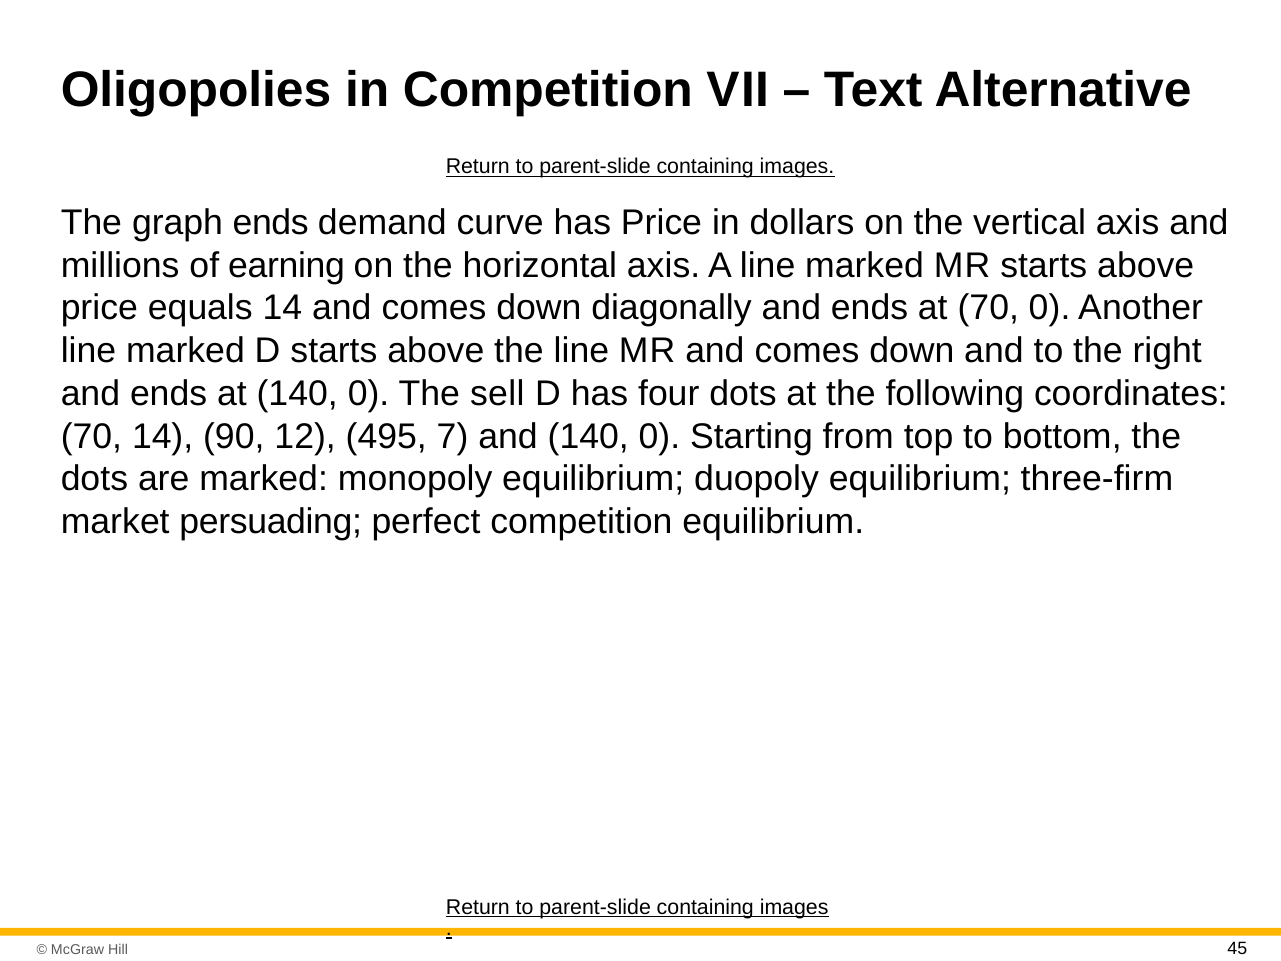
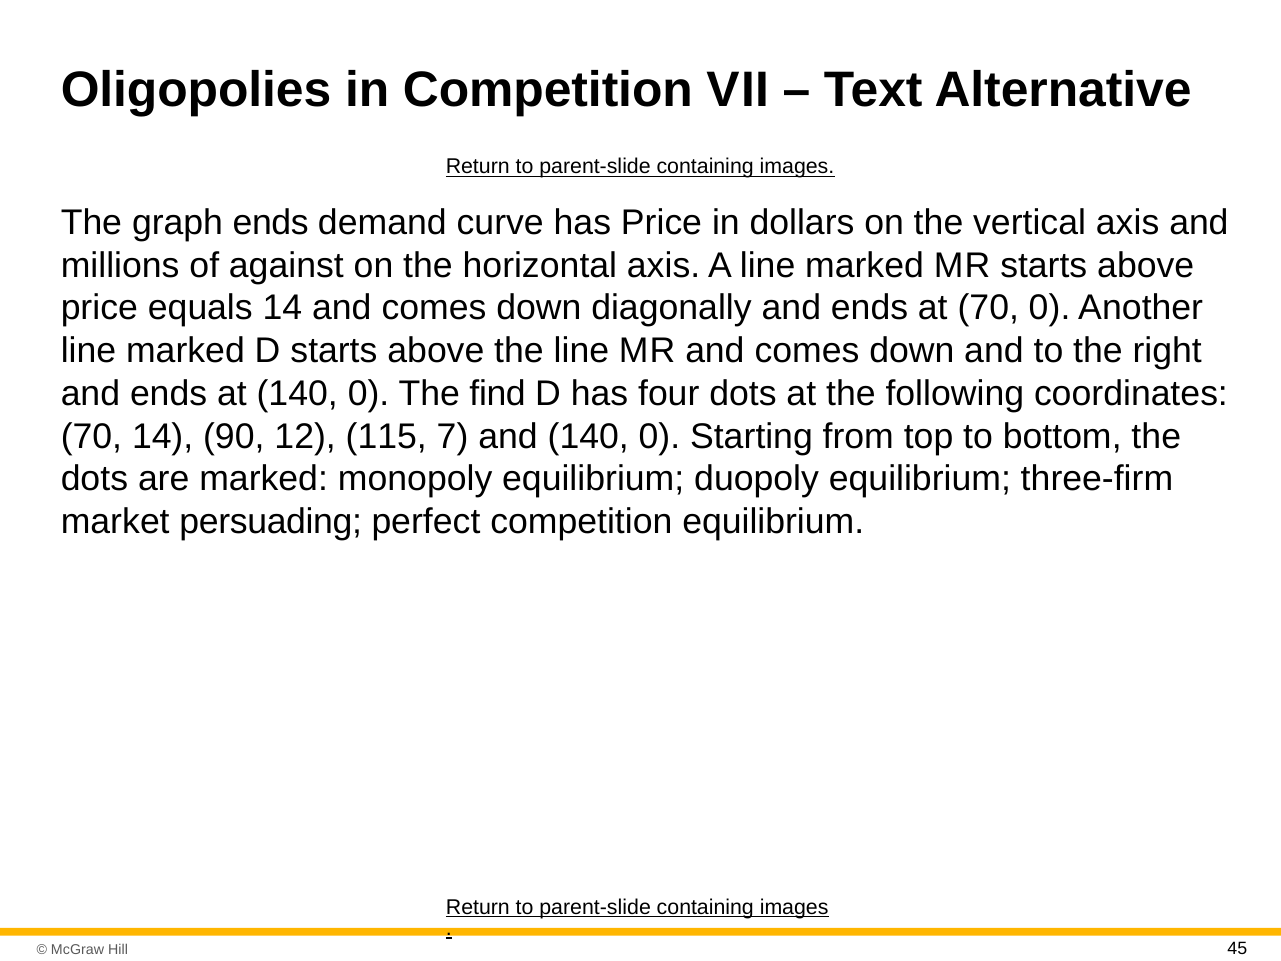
earning: earning -> against
sell: sell -> find
495: 495 -> 115
